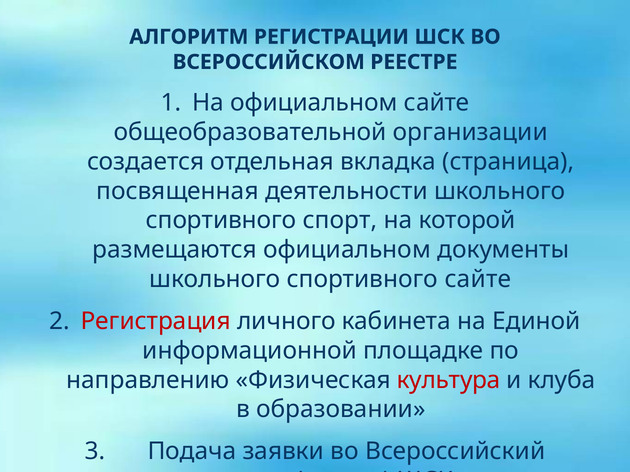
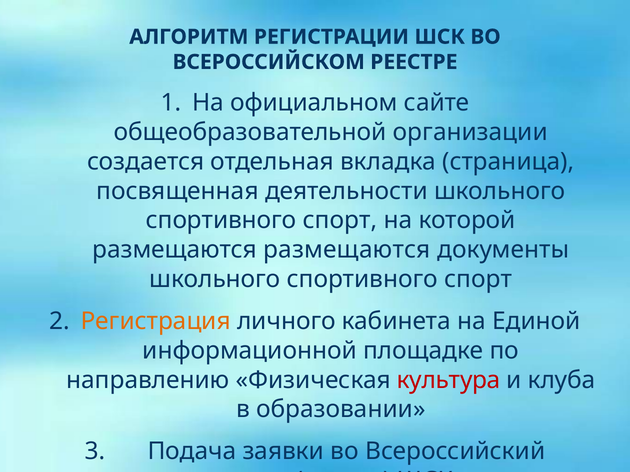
размещаются официальном: официальном -> размещаются
сайте at (478, 279): сайте -> спорт
Регистрация colour: red -> orange
